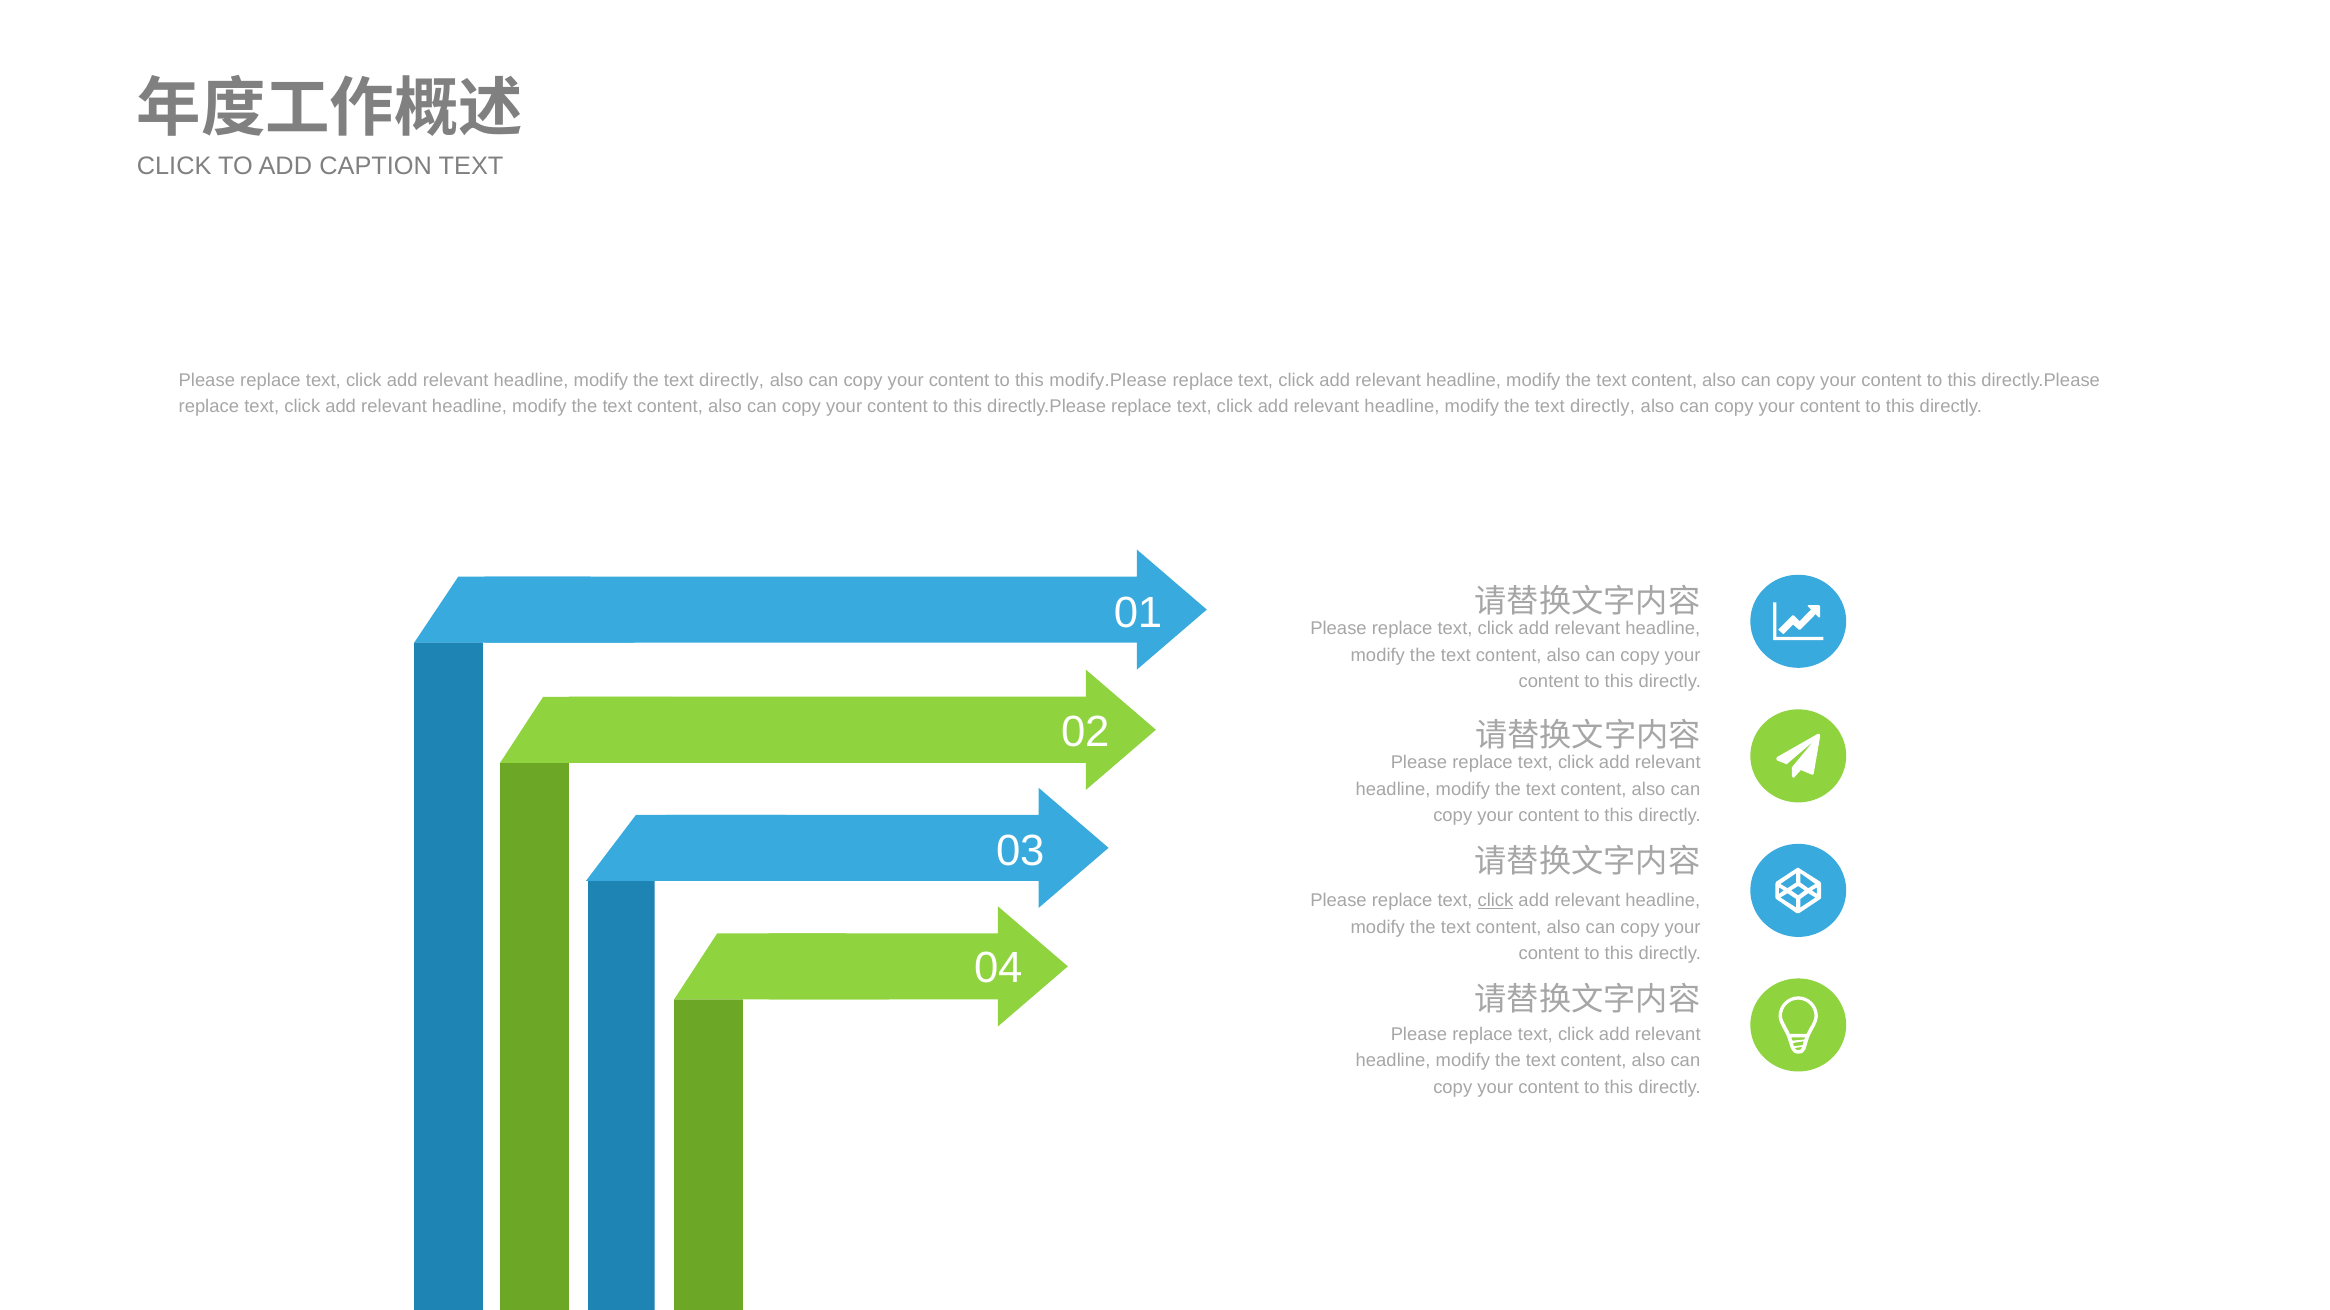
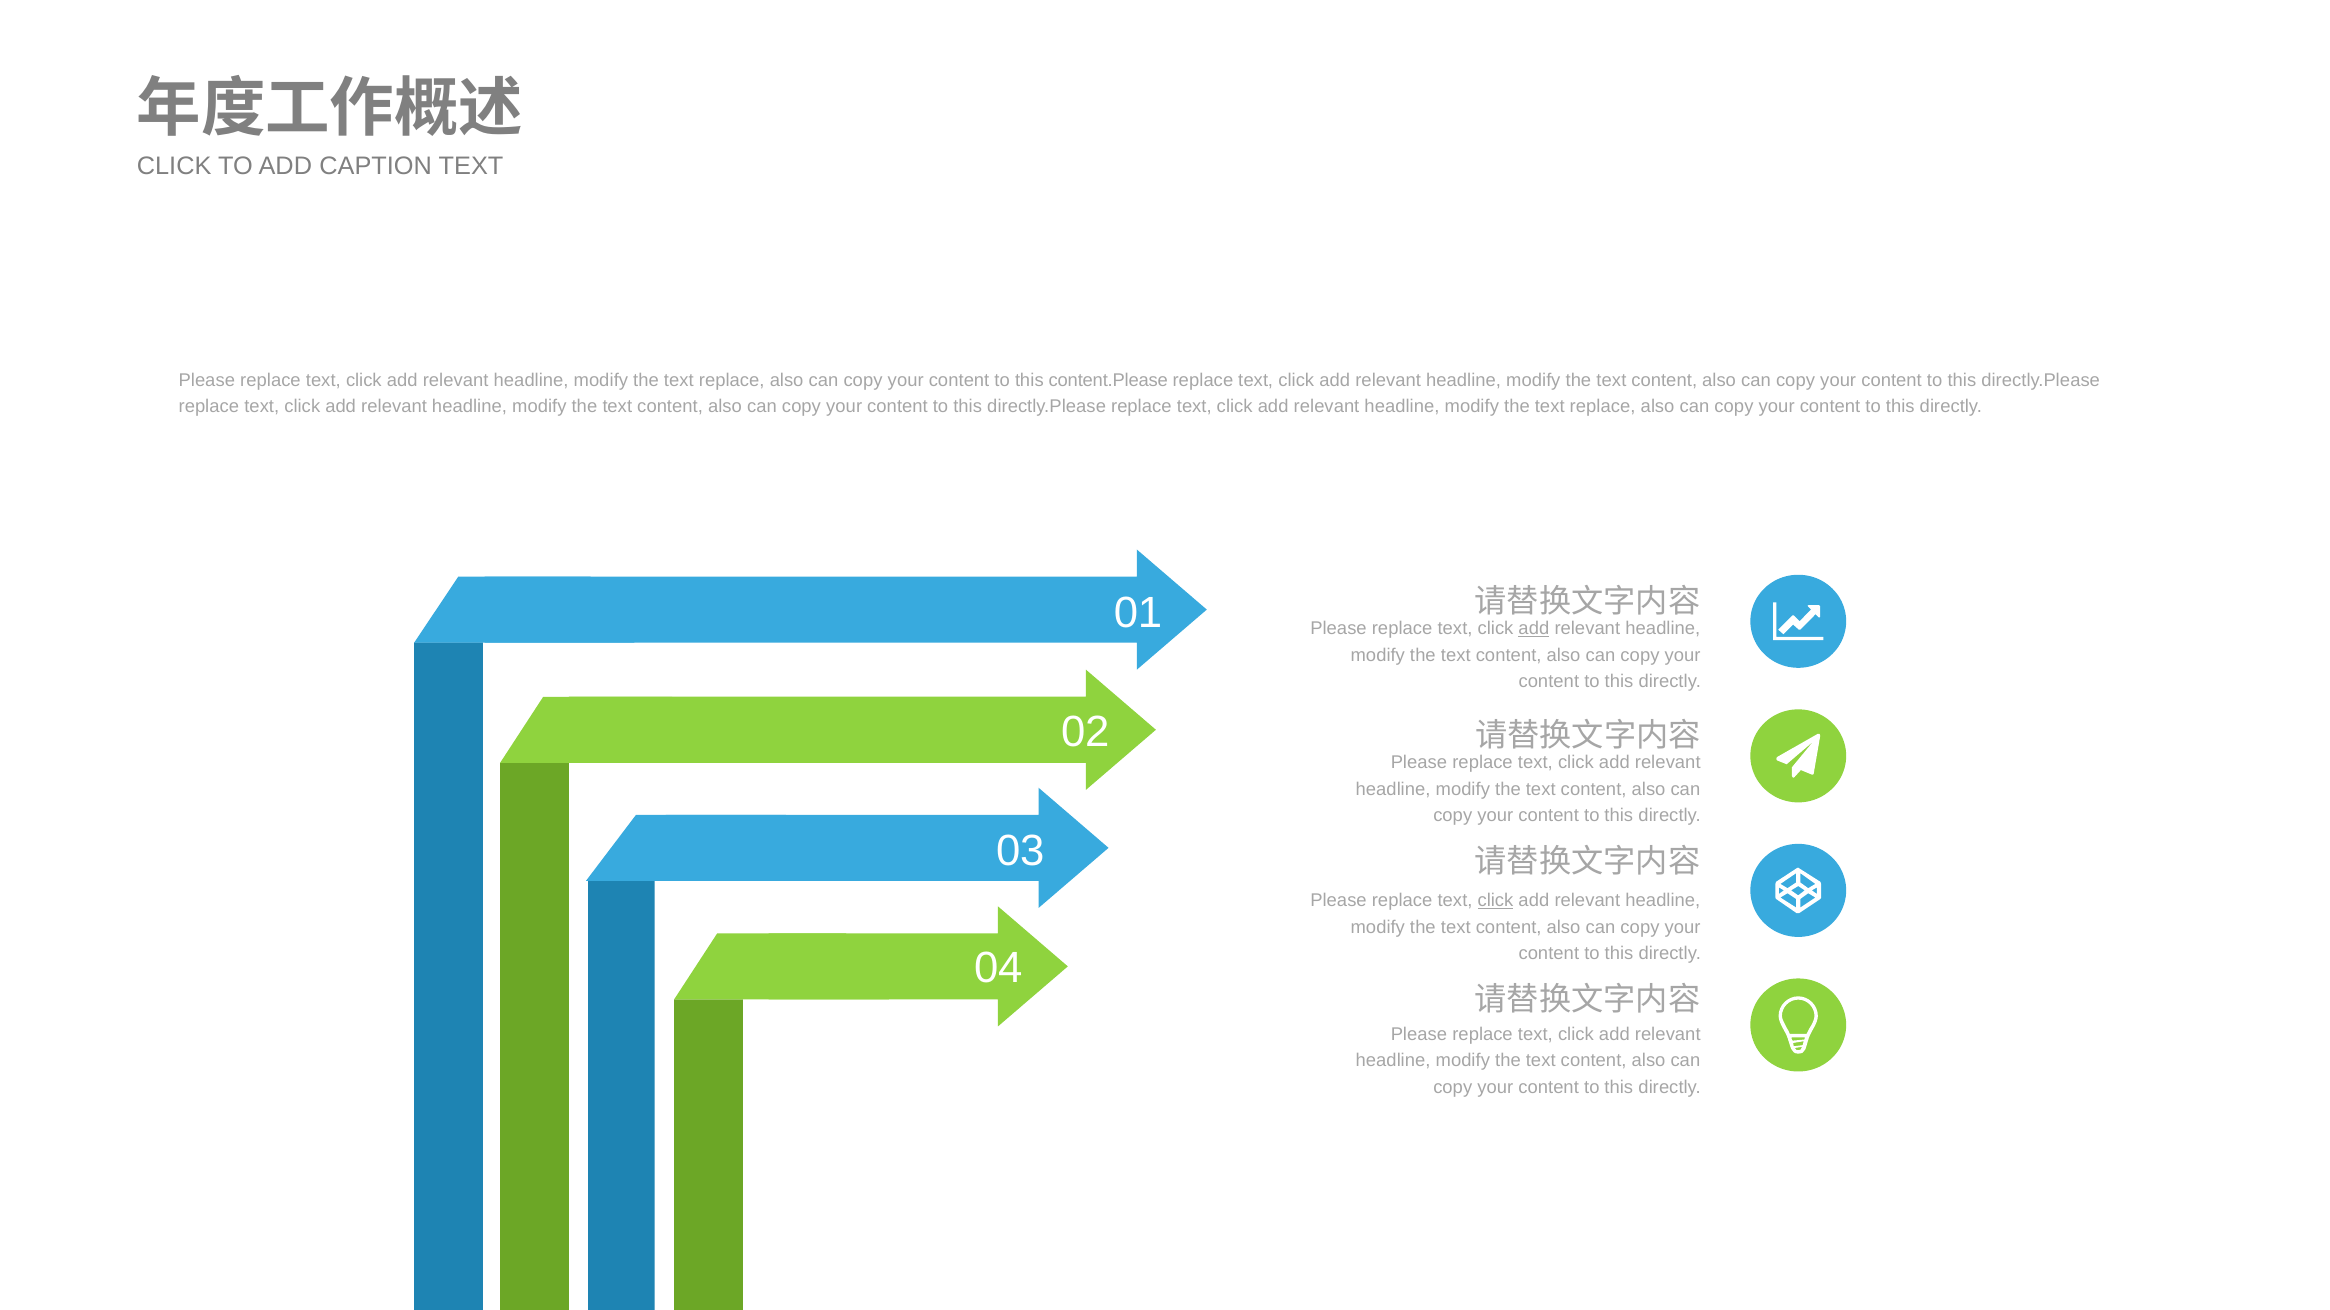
directly at (732, 380): directly -> replace
modify.Please: modify.Please -> content.Please
directly at (1603, 407): directly -> replace
add at (1534, 629) underline: none -> present
